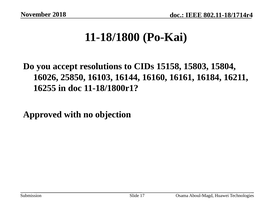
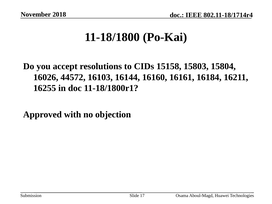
25850: 25850 -> 44572
